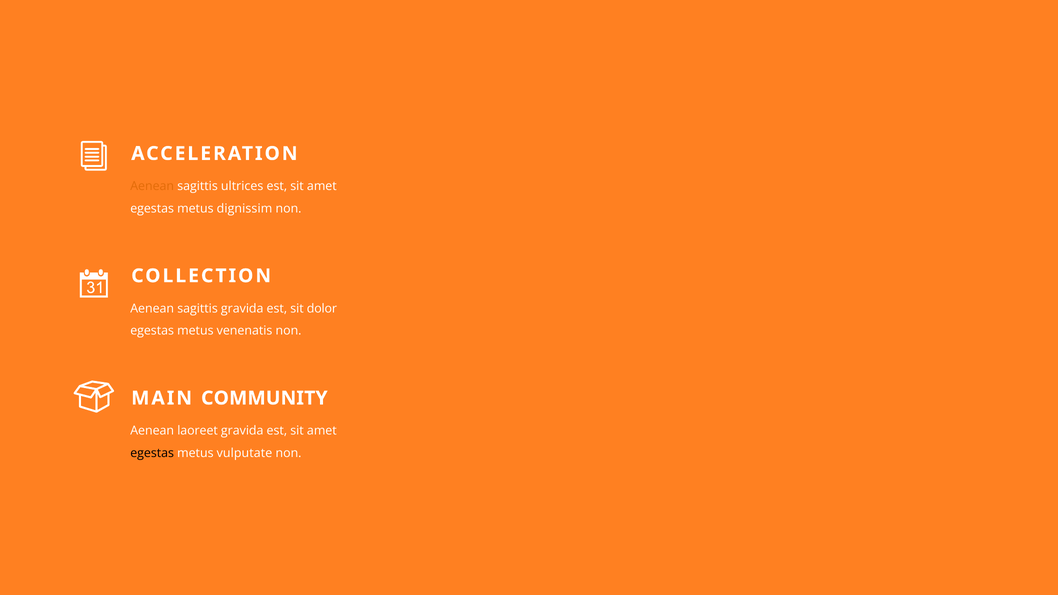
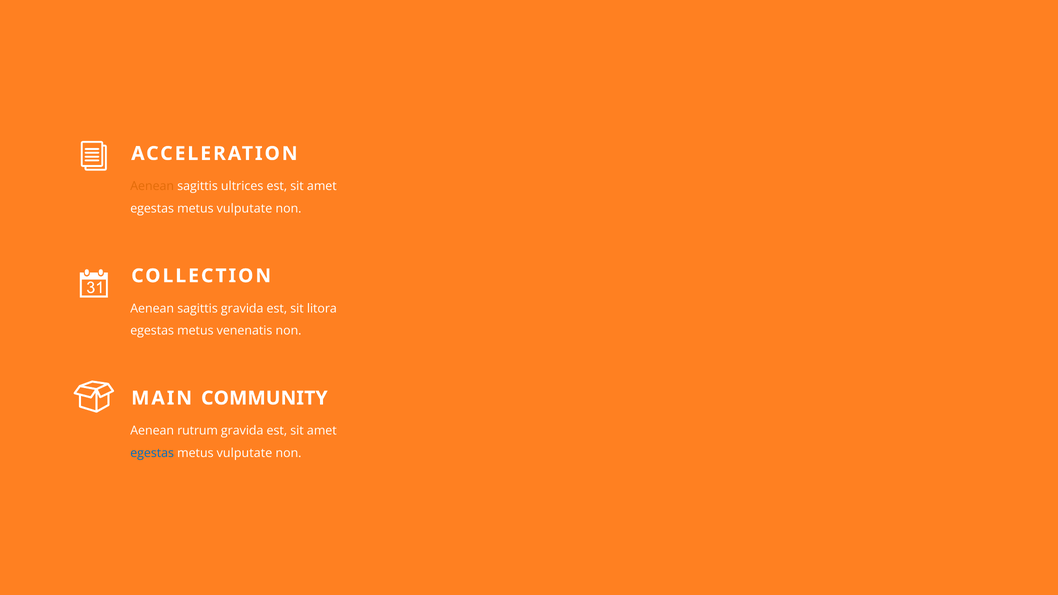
dignissim at (244, 209): dignissim -> vulputate
dolor: dolor -> litora
laoreet: laoreet -> rutrum
egestas at (152, 453) colour: black -> blue
